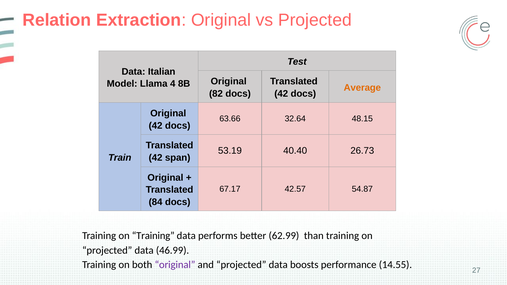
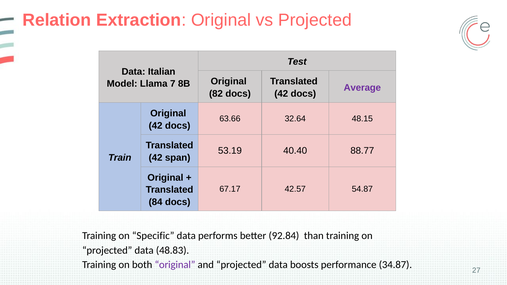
4: 4 -> 7
Average colour: orange -> purple
26.73: 26.73 -> 88.77
on Training: Training -> Specific
62.99: 62.99 -> 92.84
46.99: 46.99 -> 48.83
14.55: 14.55 -> 34.87
